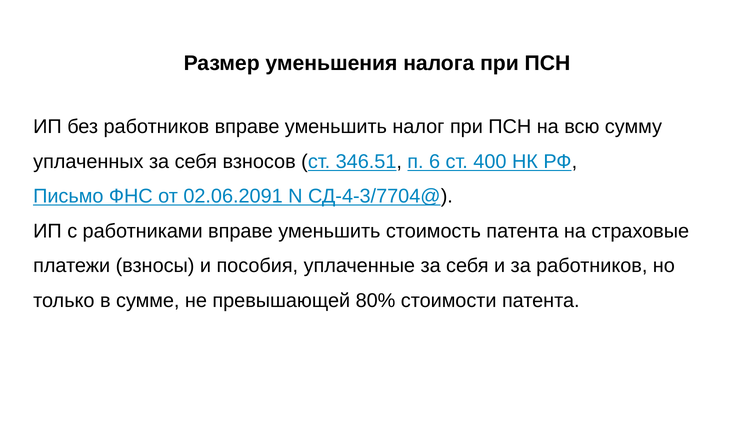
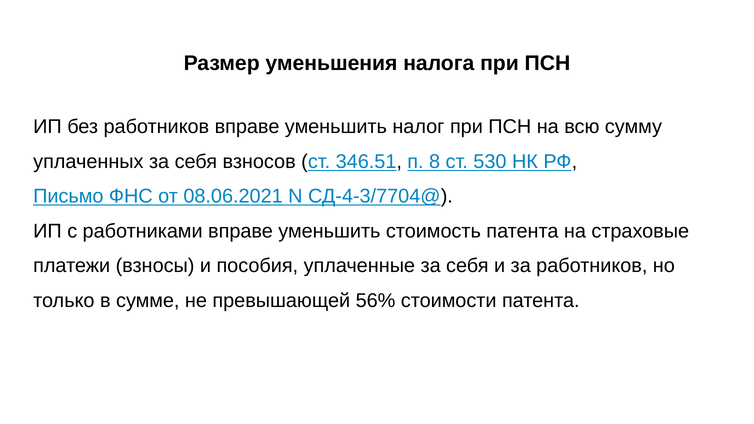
6: 6 -> 8
400: 400 -> 530
02.06.2091: 02.06.2091 -> 08.06.2021
80%: 80% -> 56%
